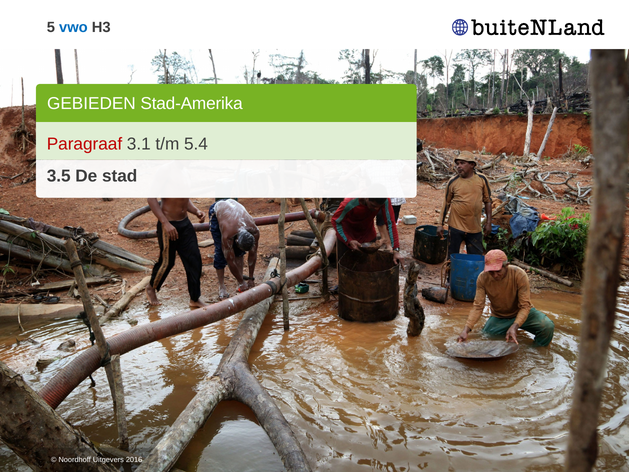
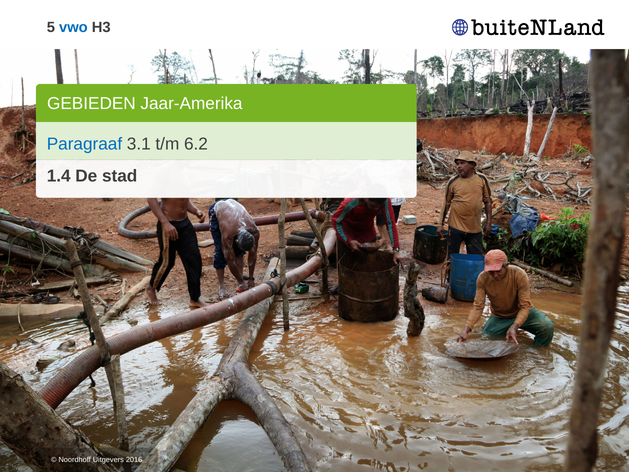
Stad-Amerika: Stad-Amerika -> Jaar-Amerika
Paragraaf colour: red -> blue
5.4: 5.4 -> 6.2
3.5: 3.5 -> 1.4
